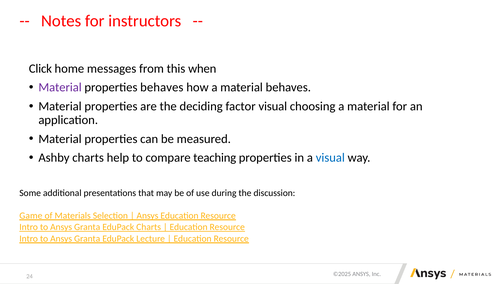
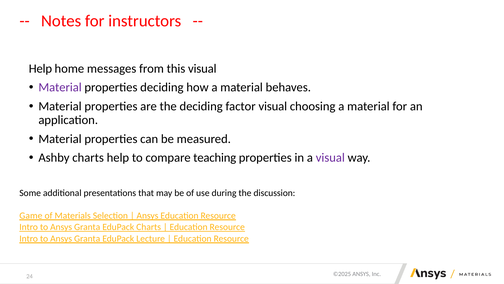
Click at (40, 68): Click -> Help
this when: when -> visual
properties behaves: behaves -> deciding
visual at (330, 158) colour: blue -> purple
